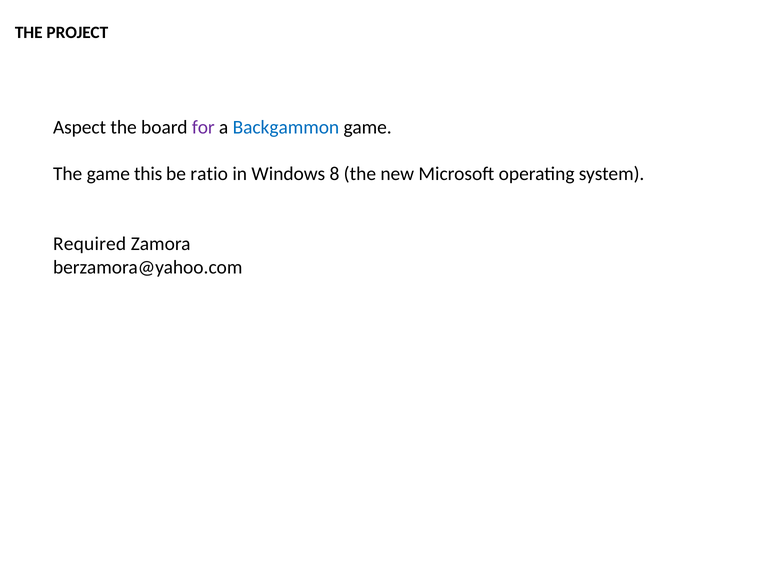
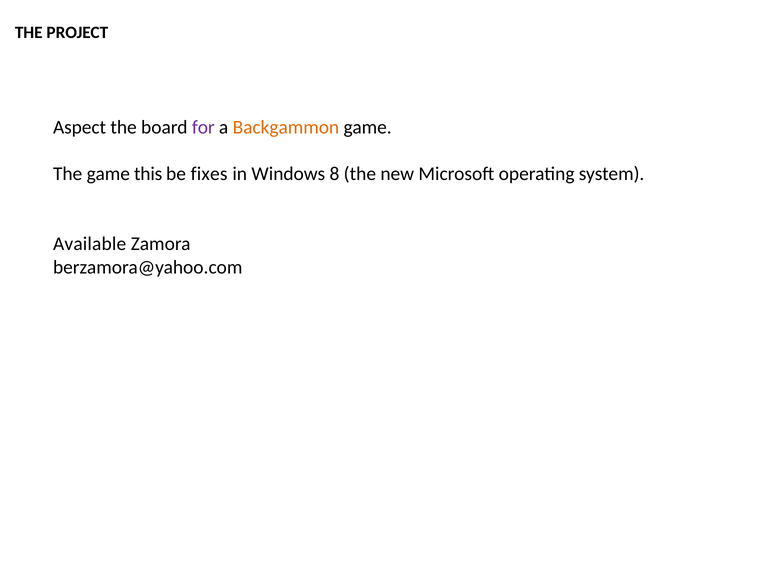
Backgammon colour: blue -> orange
ratio: ratio -> fixes
Required: Required -> Available
